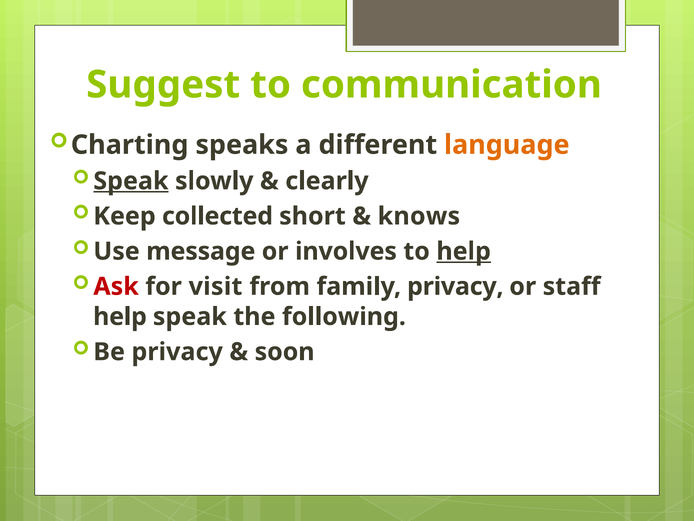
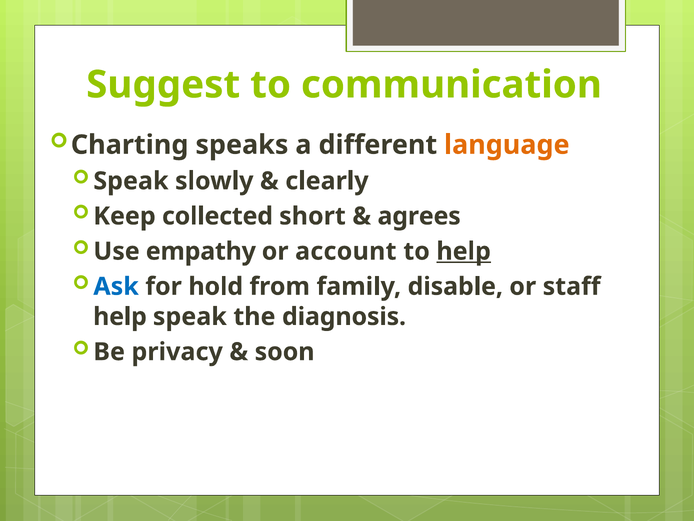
Speak at (131, 181) underline: present -> none
knows: knows -> agrees
message: message -> empathy
involves: involves -> account
Ask colour: red -> blue
visit: visit -> hold
family privacy: privacy -> disable
following: following -> diagnosis
